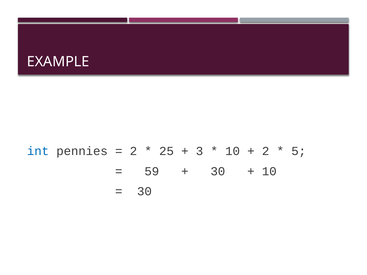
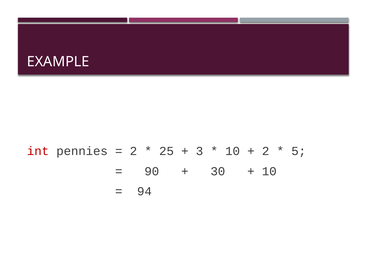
int colour: blue -> red
59: 59 -> 90
30 at (144, 192): 30 -> 94
